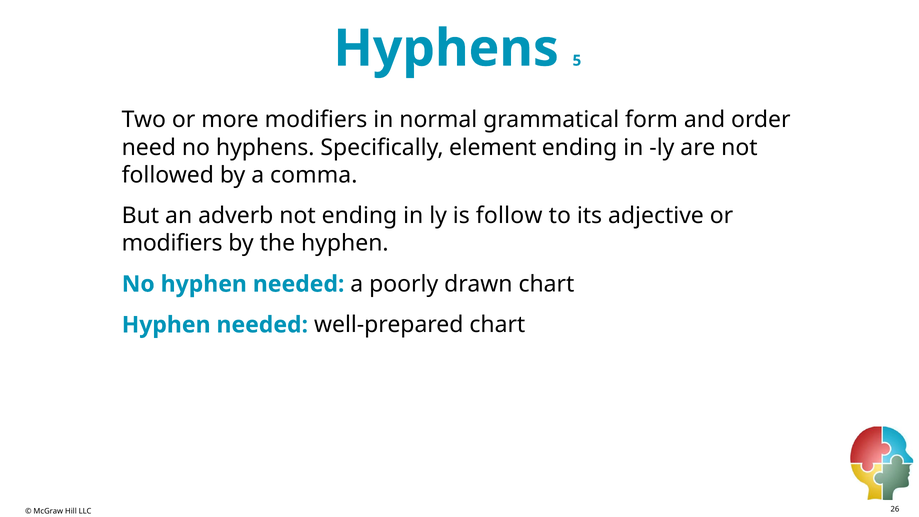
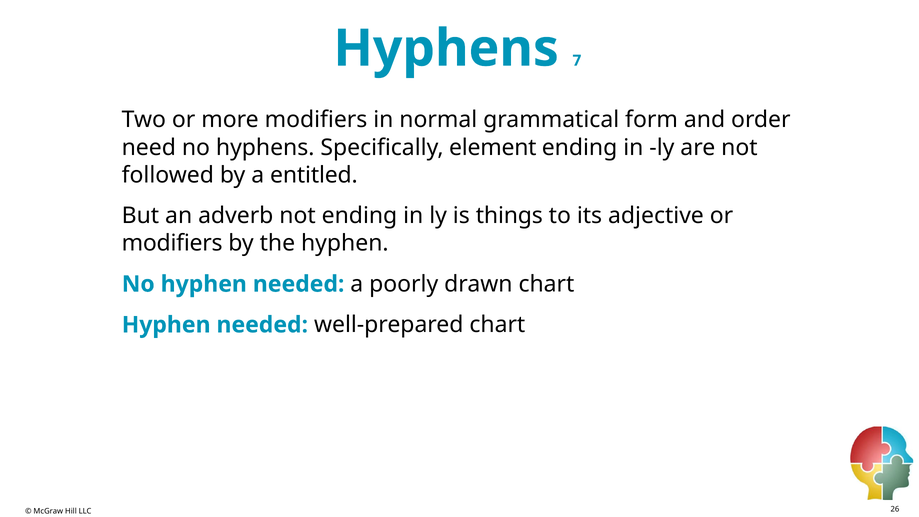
5: 5 -> 7
comma: comma -> entitled
follow: follow -> things
